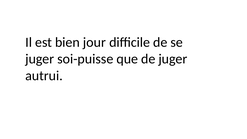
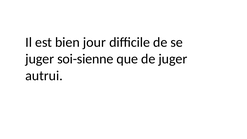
soi-puisse: soi-puisse -> soi-sienne
